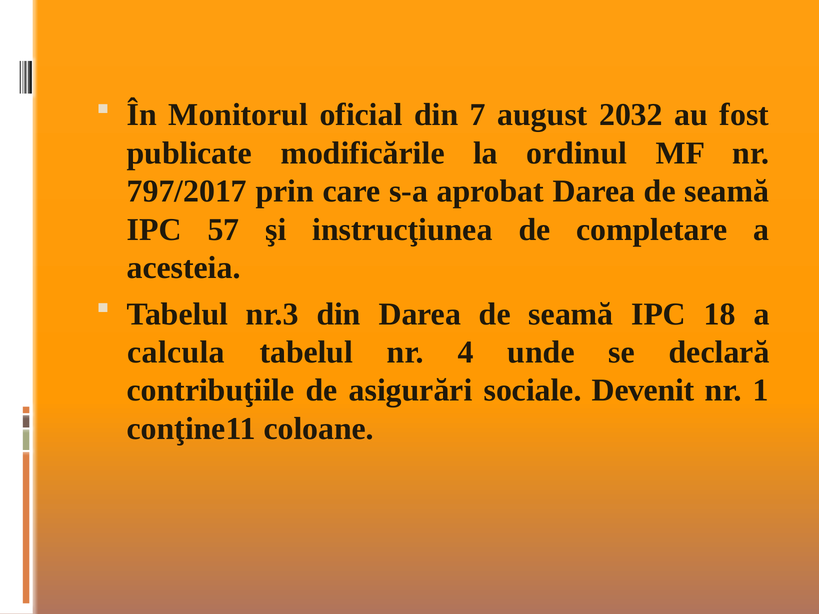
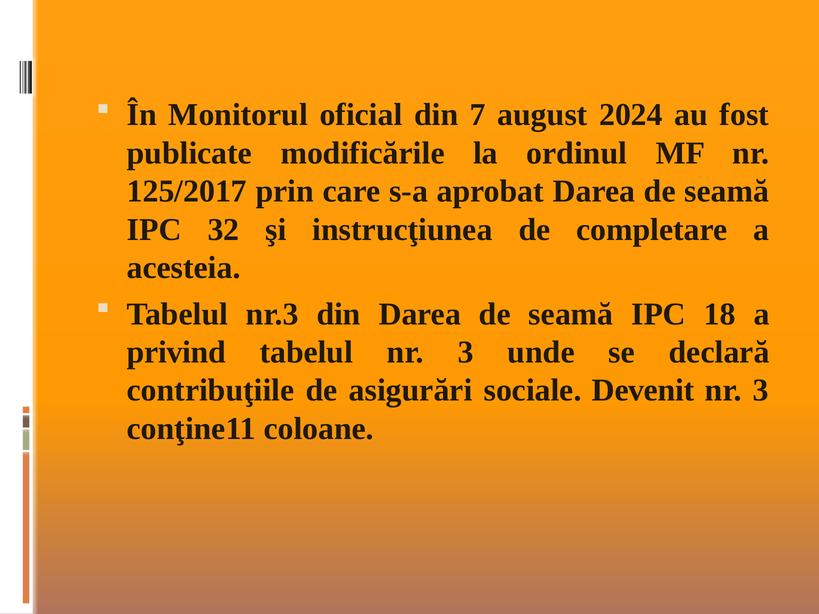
2032: 2032 -> 2024
797/2017: 797/2017 -> 125/2017
57: 57 -> 32
calcula: calcula -> privind
tabelul nr 4: 4 -> 3
1 at (761, 391): 1 -> 3
